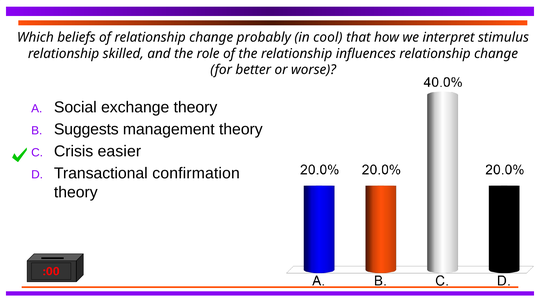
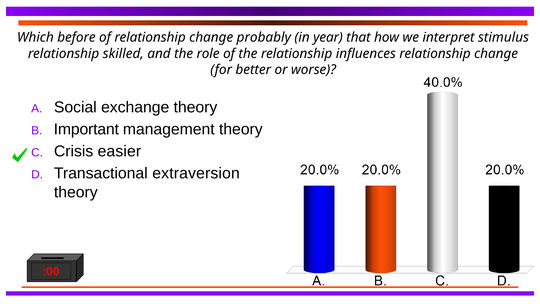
beliefs: beliefs -> before
cool: cool -> year
Suggests: Suggests -> Important
confirmation: confirmation -> extraversion
